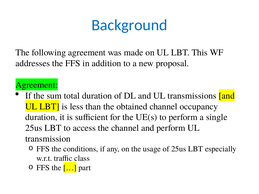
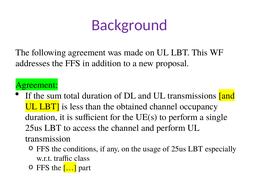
Background colour: blue -> purple
